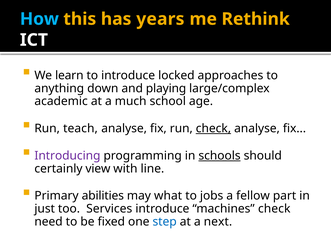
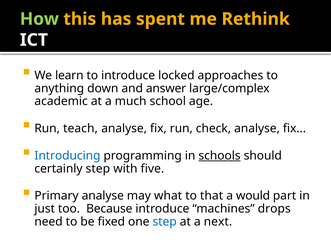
How colour: light blue -> light green
years: years -> spent
playing: playing -> answer
check at (213, 129) underline: present -> none
Introducing colour: purple -> blue
certainly view: view -> step
line: line -> five
Primary abilities: abilities -> analyse
jobs: jobs -> that
fellow: fellow -> would
Services: Services -> Because
machines check: check -> drops
